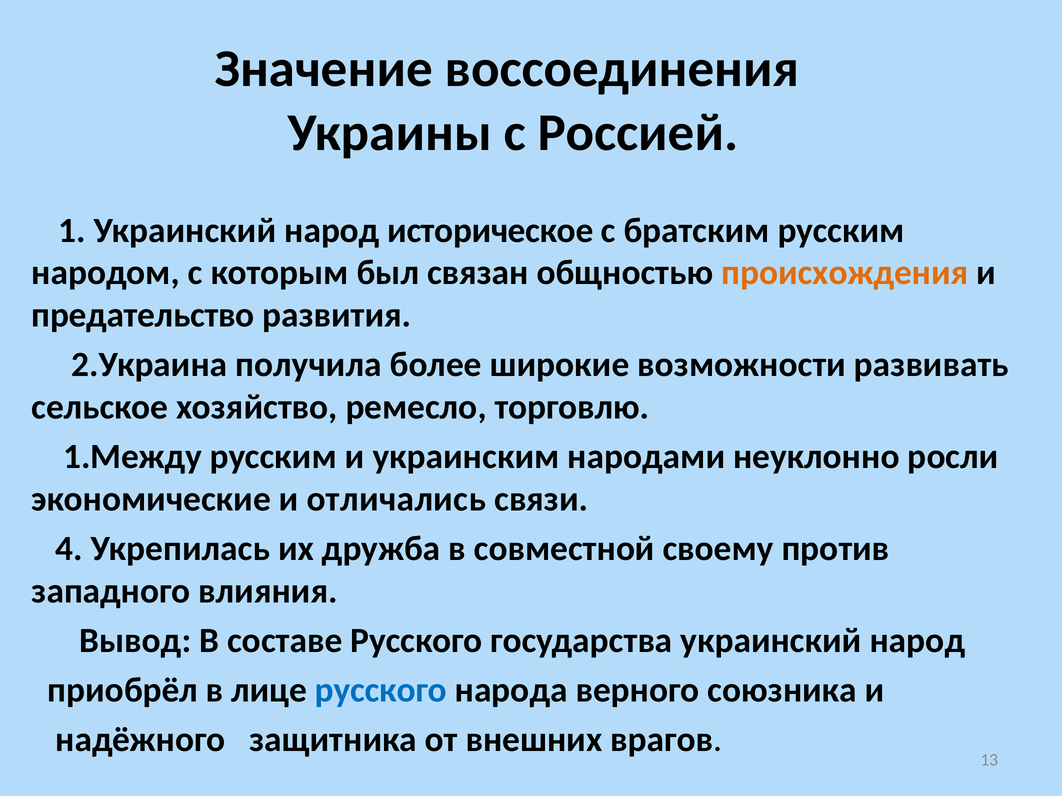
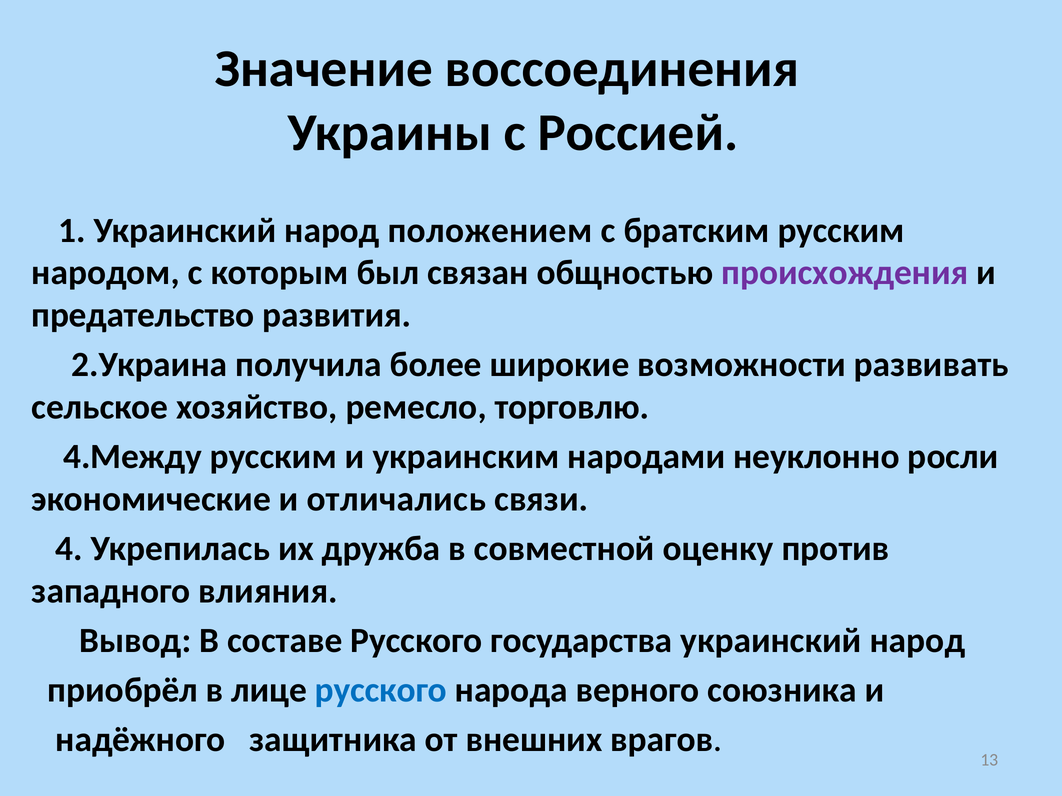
историческое: историческое -> положением
происхождения colour: orange -> purple
1.Между: 1.Между -> 4.Между
своему: своему -> оценку
